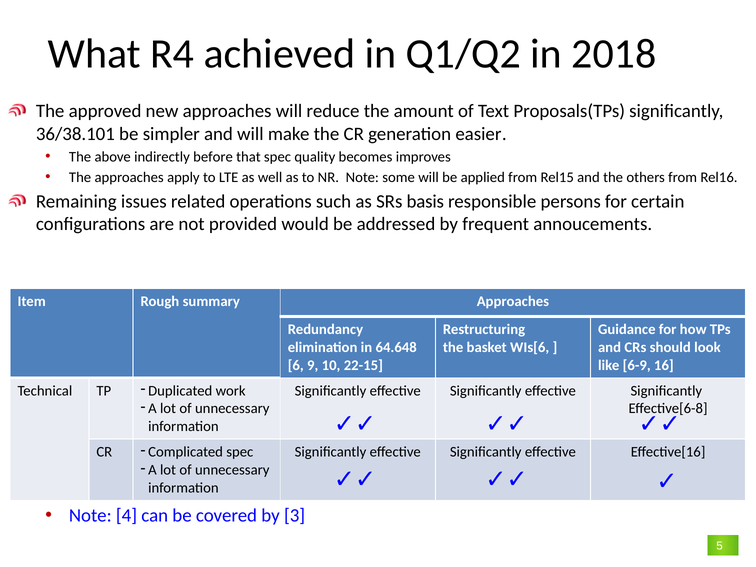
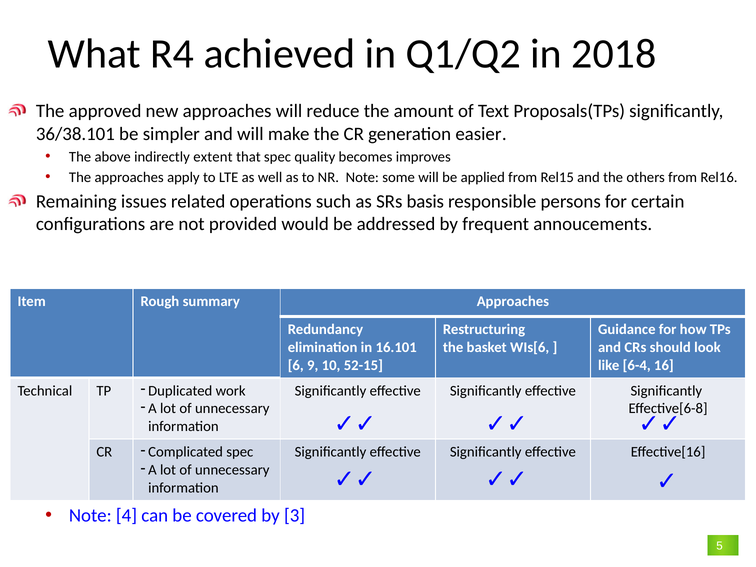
before: before -> extent
64.648: 64.648 -> 16.101
22-15: 22-15 -> 52-15
6-9: 6-9 -> 6-4
